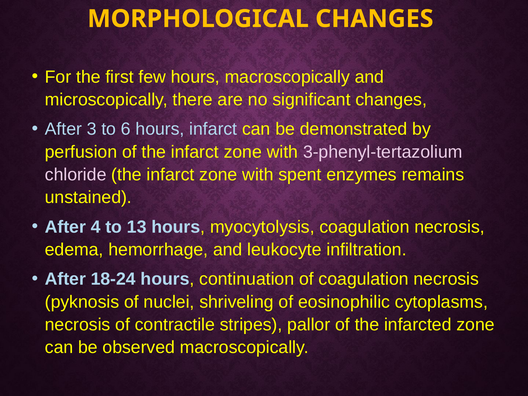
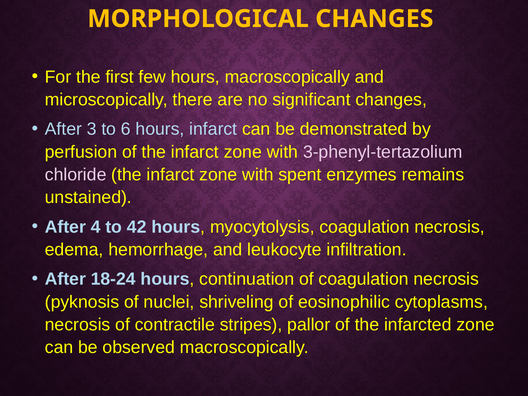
13: 13 -> 42
